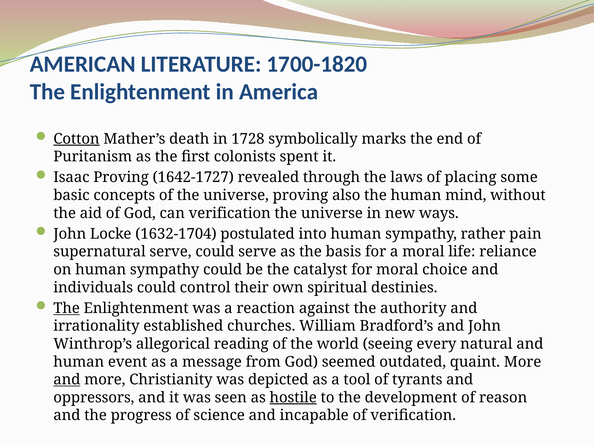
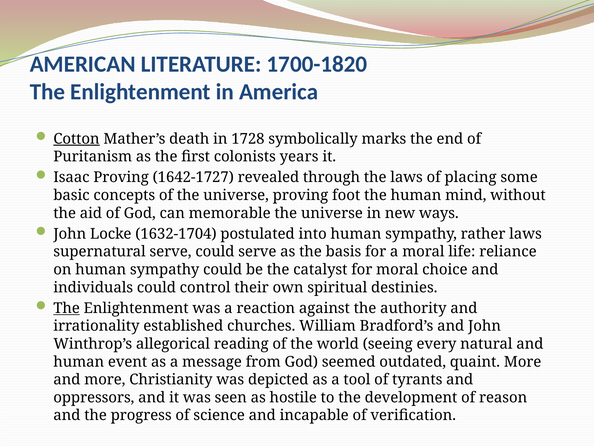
spent: spent -> years
also: also -> foot
can verification: verification -> memorable
rather pain: pain -> laws
and at (67, 379) underline: present -> none
hostile underline: present -> none
